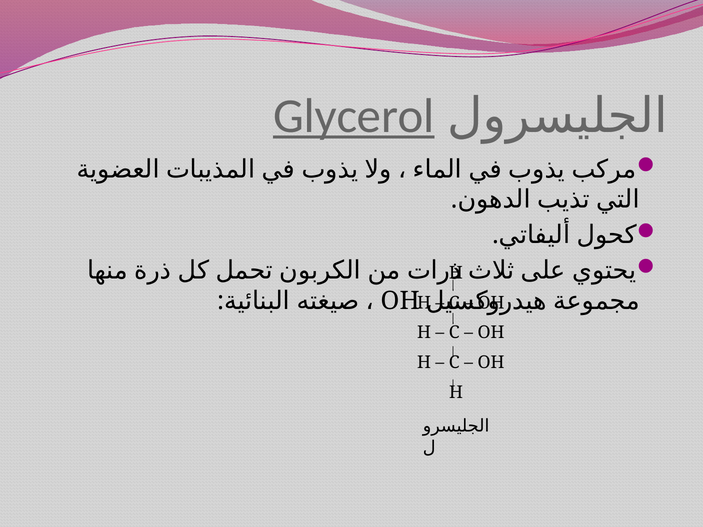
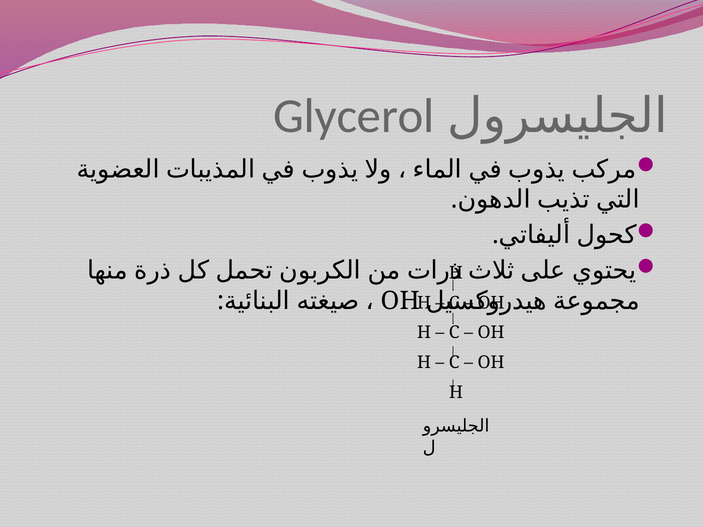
Glycerol underline: present -> none
